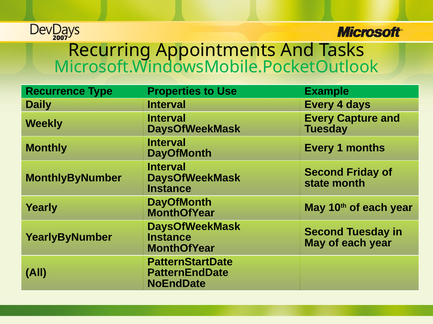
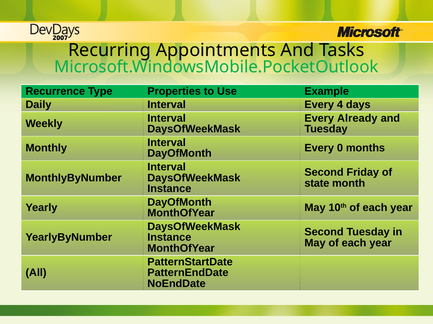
Capture: Capture -> Already
1: 1 -> 0
